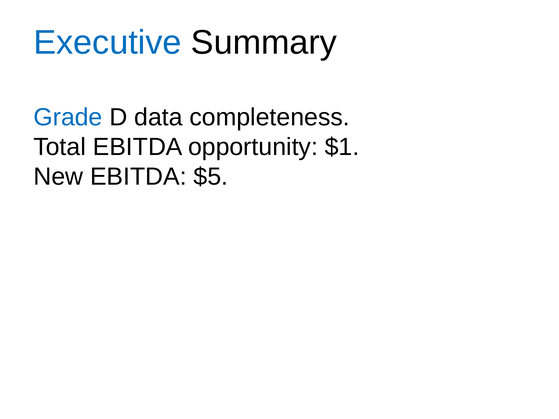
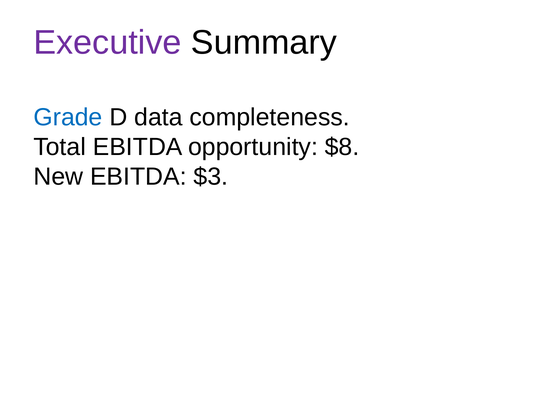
Executive colour: blue -> purple
$1: $1 -> $8
$5: $5 -> $3
